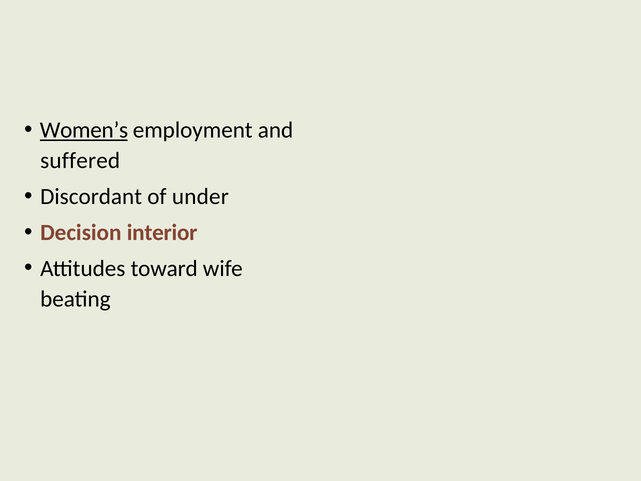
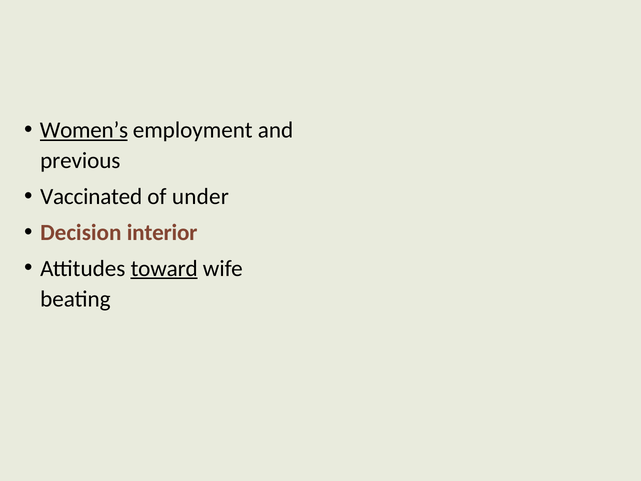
suffered: suffered -> previous
Discordant: Discordant -> Vaccinated
toward underline: none -> present
